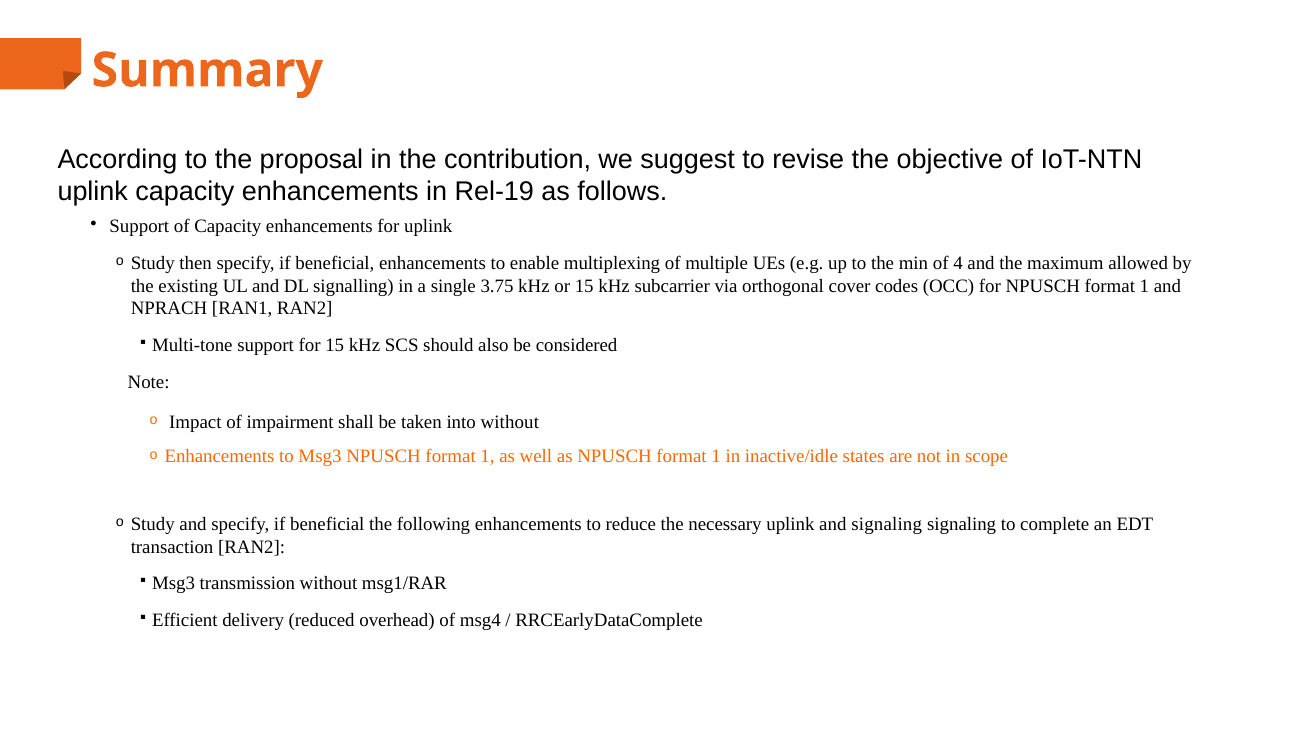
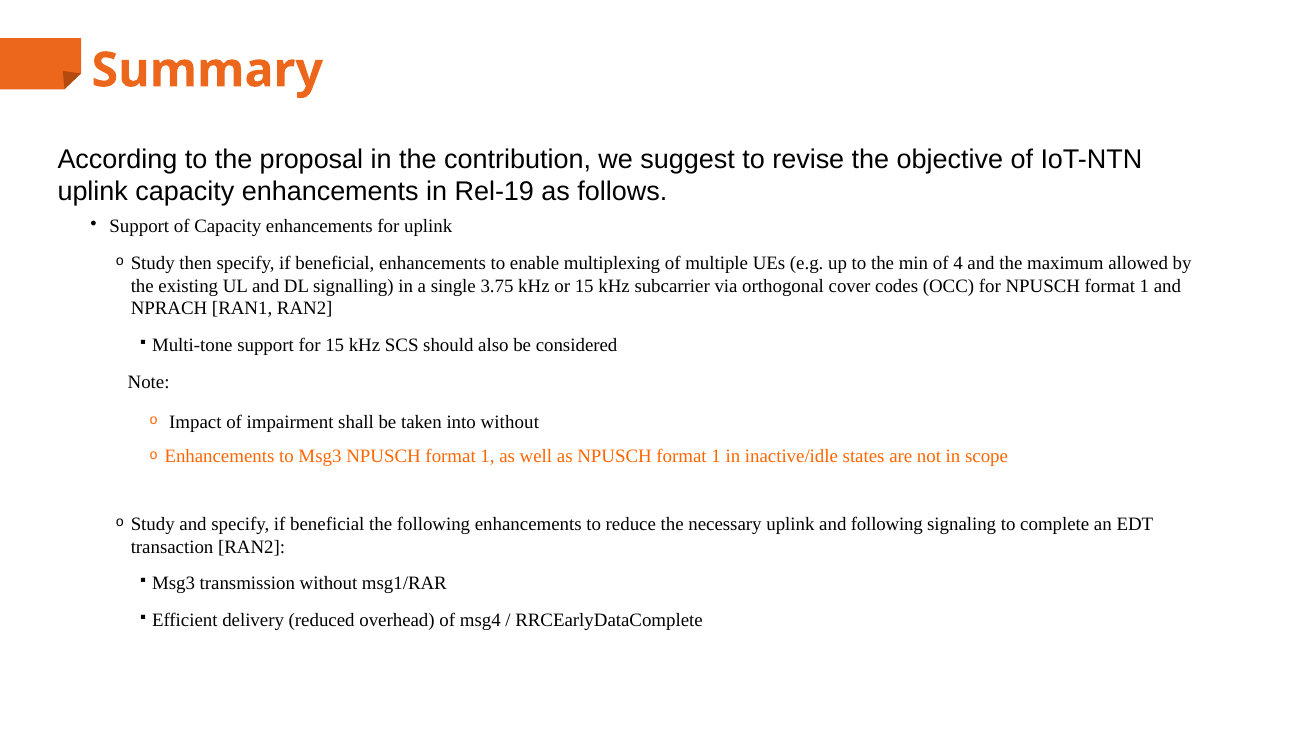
and signaling: signaling -> following
